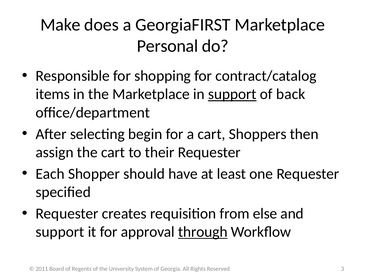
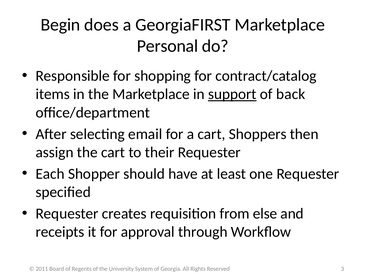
Make: Make -> Begin
begin: begin -> email
support at (60, 232): support -> receipts
through underline: present -> none
